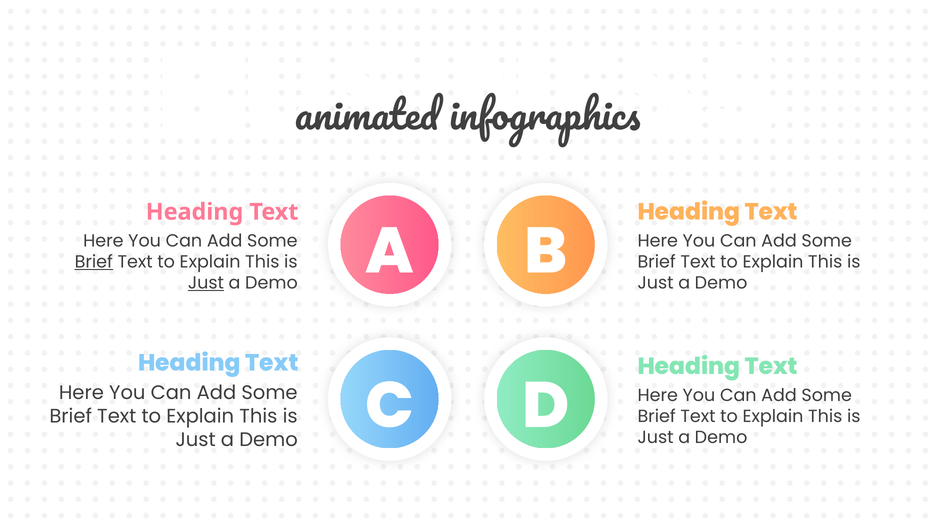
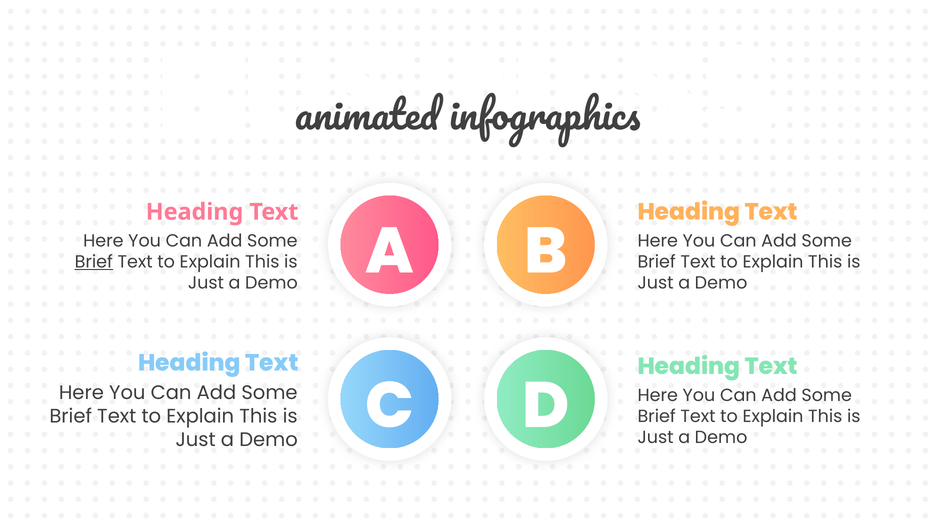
Just at (206, 283) underline: present -> none
